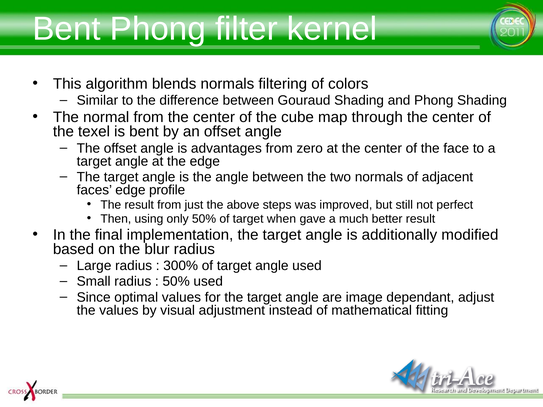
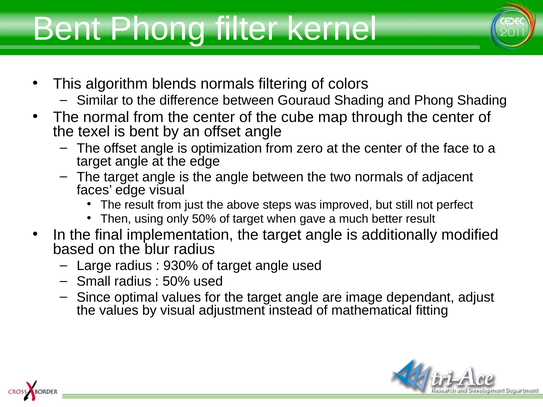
advantages: advantages -> optimization
edge profile: profile -> visual
300%: 300% -> 930%
